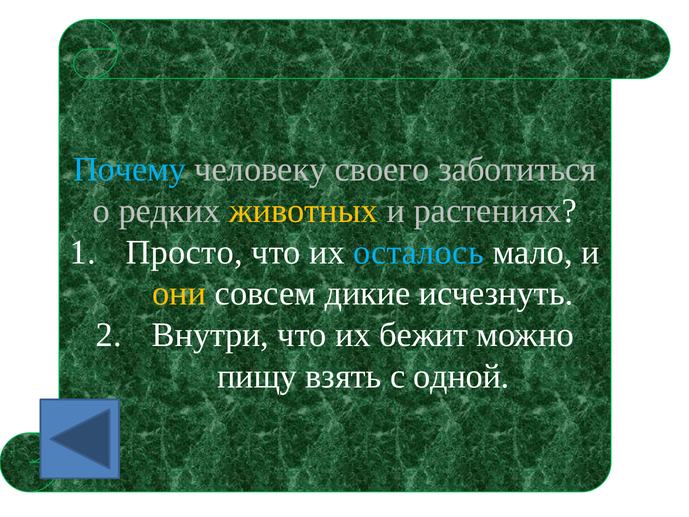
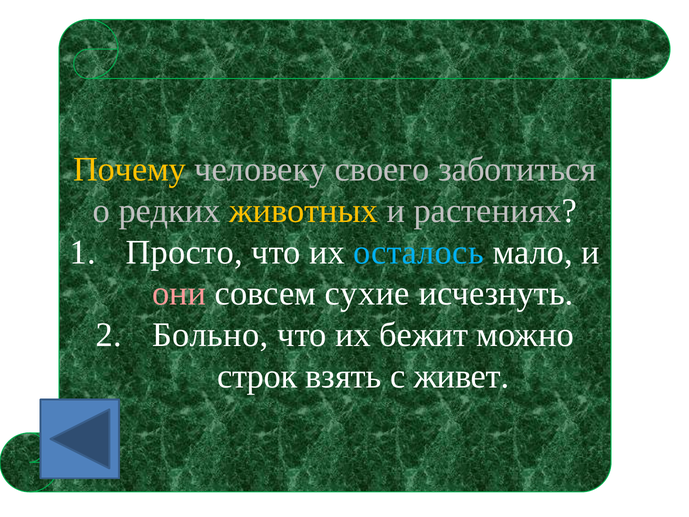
Почему colour: light blue -> yellow
они colour: yellow -> pink
дикие: дикие -> сухие
Внутри: Внутри -> Больно
пищу: пищу -> строк
одной: одной -> живет
